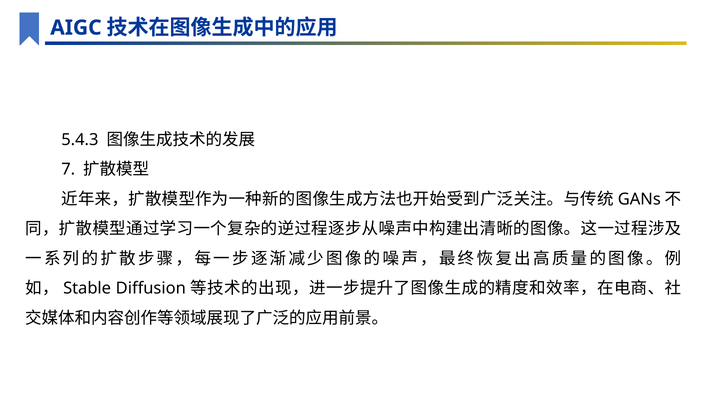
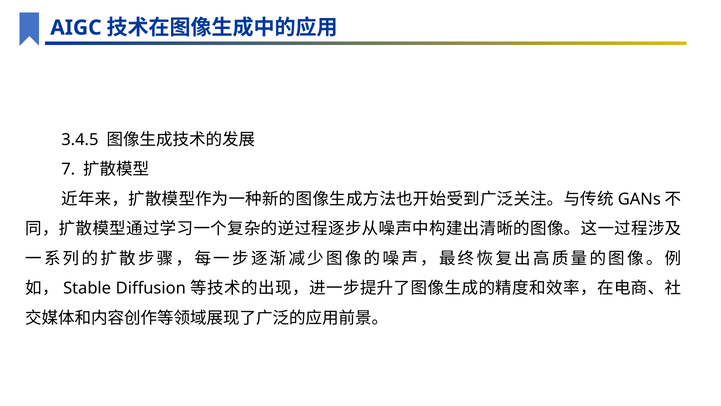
5.4.3: 5.4.3 -> 3.4.5
